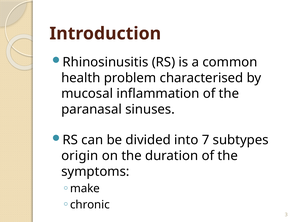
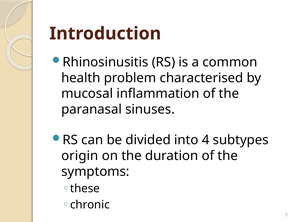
7: 7 -> 4
make: make -> these
